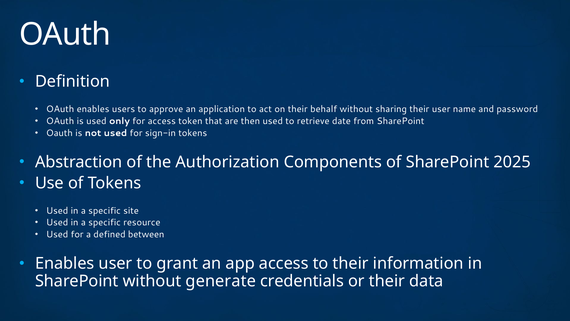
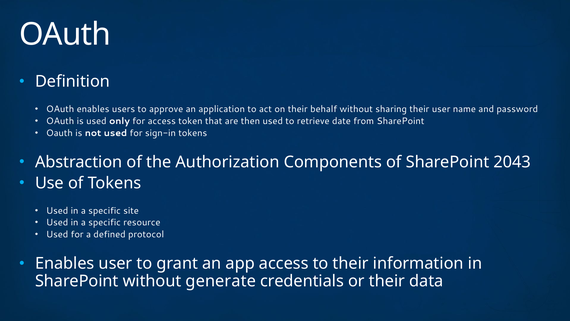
2025: 2025 -> 2043
between: between -> protocol
